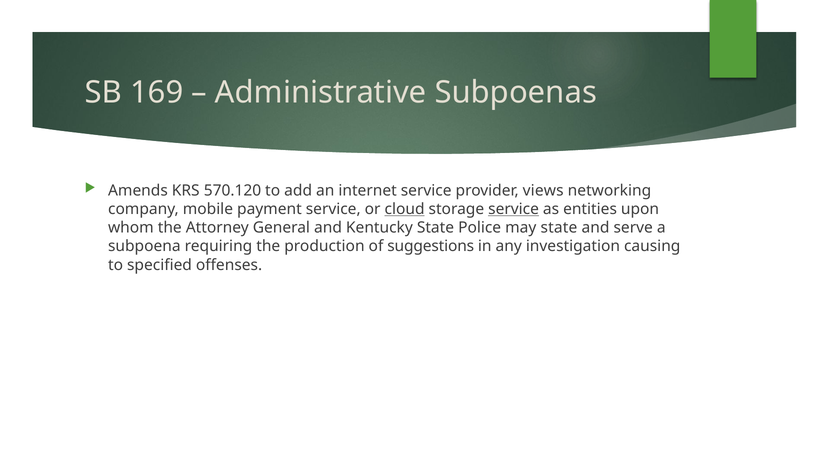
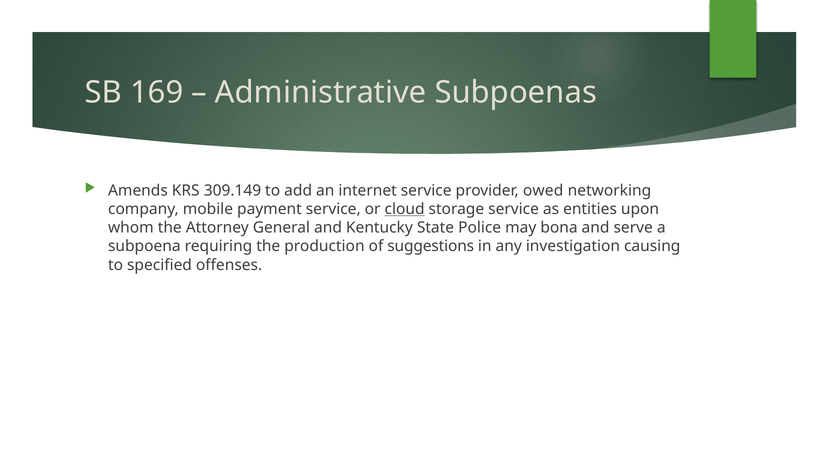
570.120: 570.120 -> 309.149
views: views -> owed
service at (514, 209) underline: present -> none
may state: state -> bona
